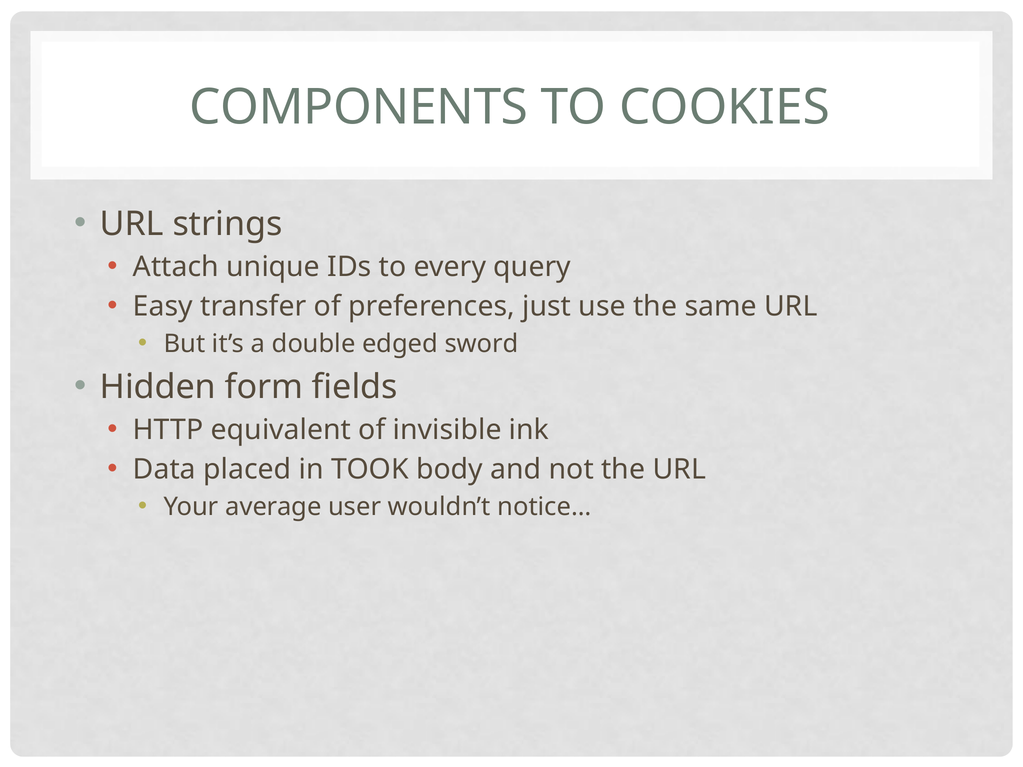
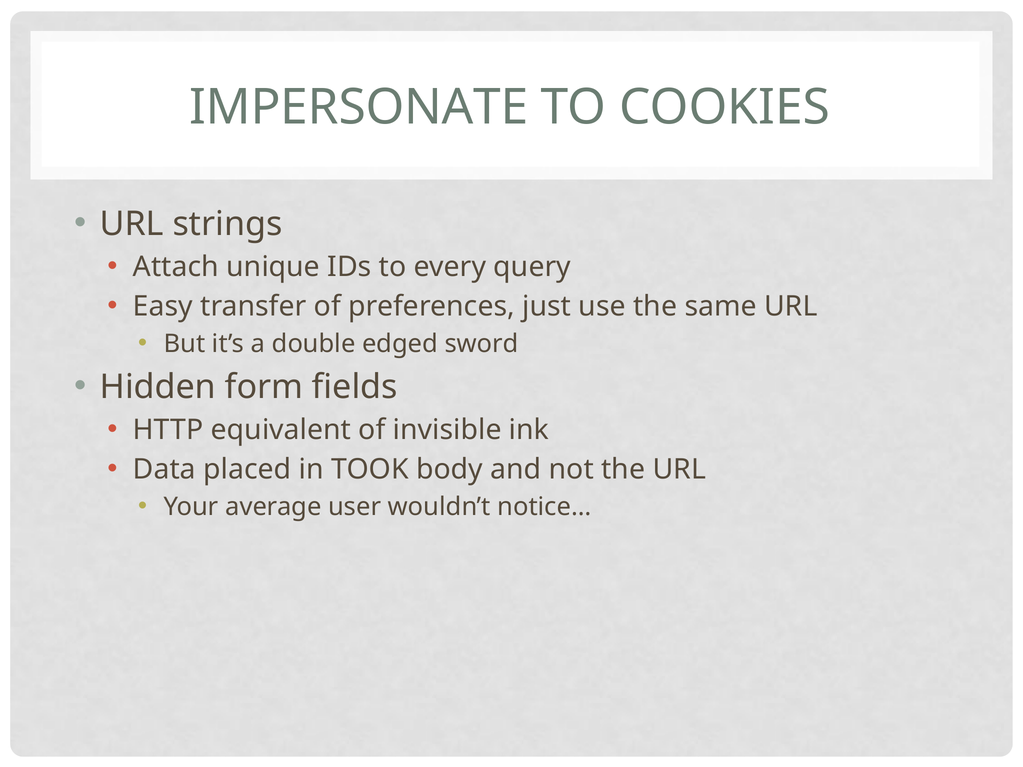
COMPONENTS: COMPONENTS -> IMPERSONATE
